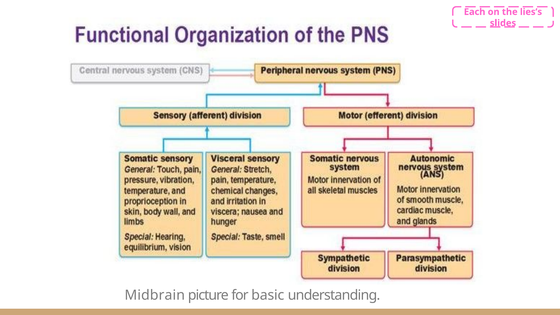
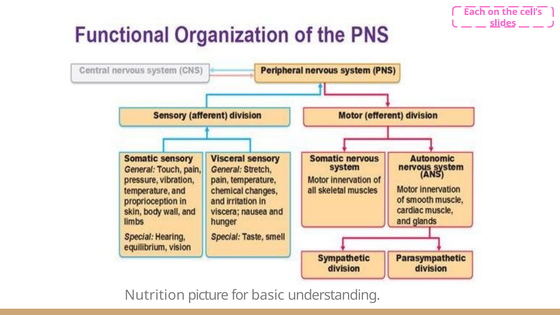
lies’s: lies’s -> cell’s
Midbrain: Midbrain -> Nutrition
